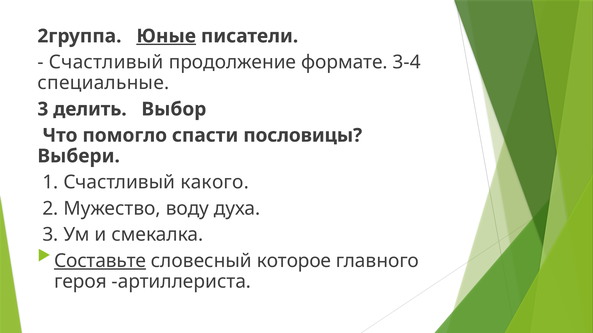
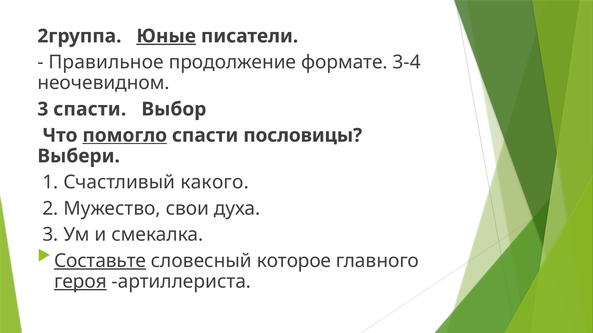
Счастливый at (106, 62): Счастливый -> Правильное
специальные: специальные -> неочевидном
3 делить: делить -> спасти
помогло underline: none -> present
воду: воду -> свои
героя underline: none -> present
